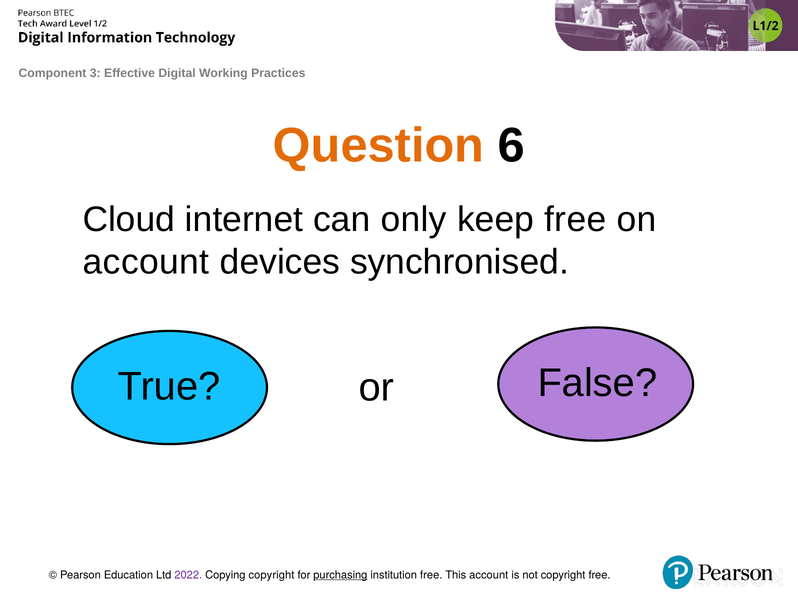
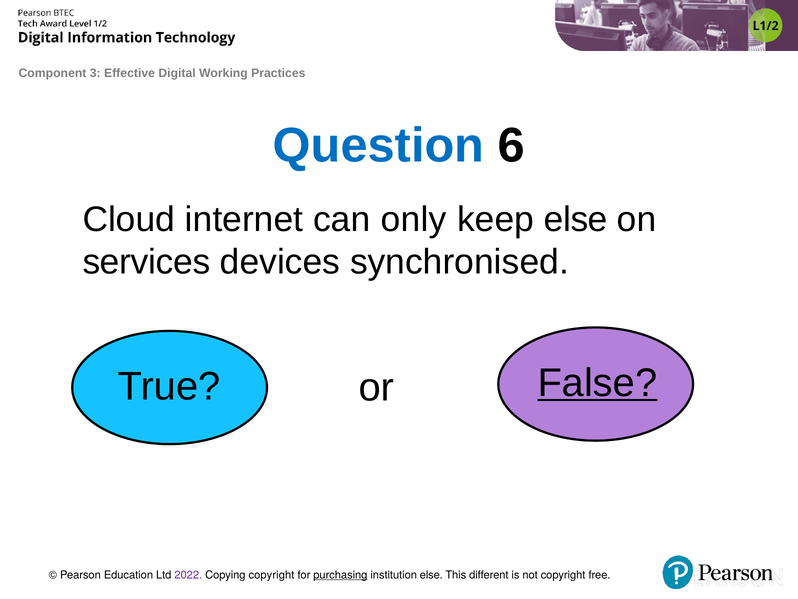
Question colour: orange -> blue
keep free: free -> else
account at (146, 262): account -> services
False underline: none -> present
institution free: free -> else
This account: account -> different
